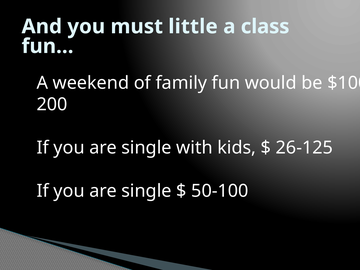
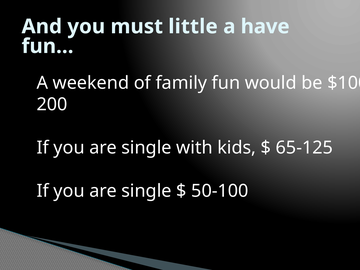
class: class -> have
26-125: 26-125 -> 65-125
